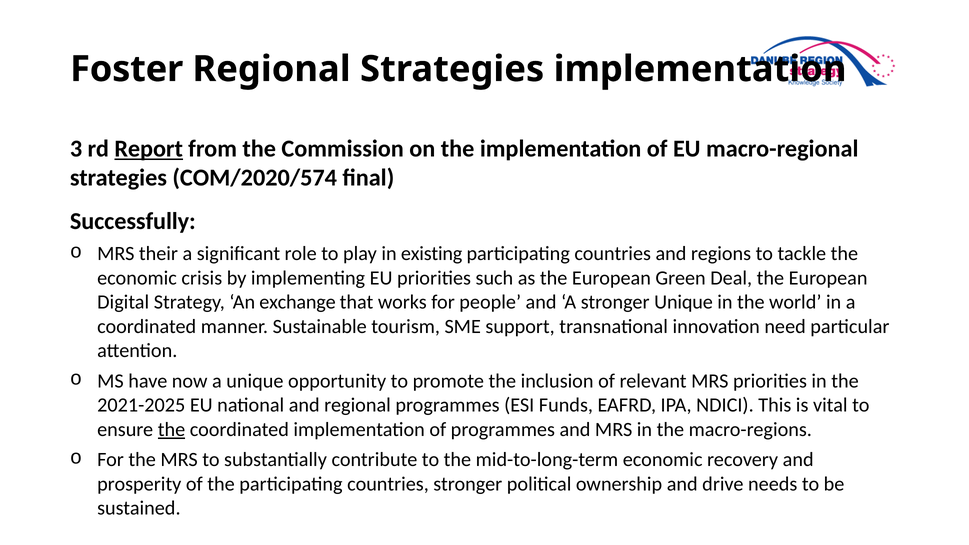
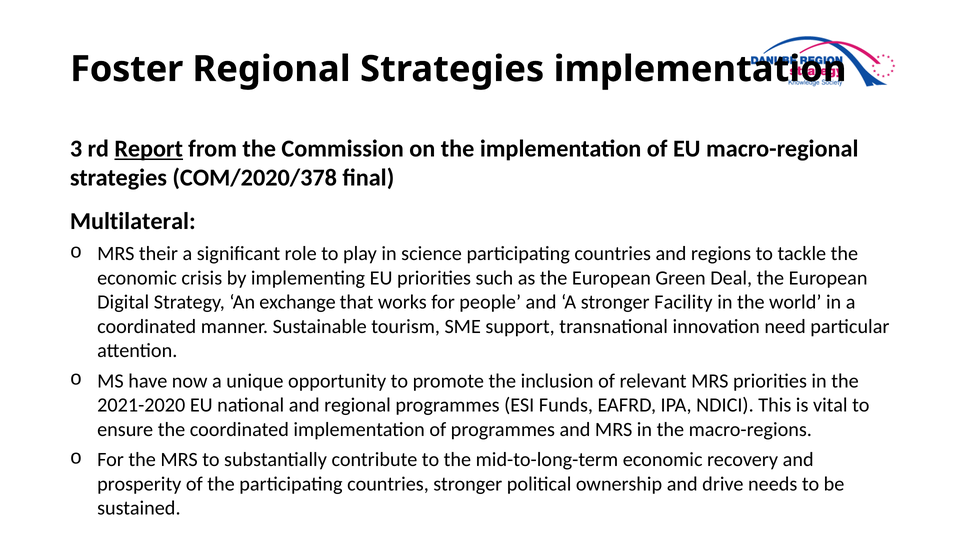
COM/2020/574: COM/2020/574 -> COM/2020/378
Successfully: Successfully -> Multilateral
existing: existing -> science
stronger Unique: Unique -> Facility
2021-2025: 2021-2025 -> 2021-2020
the at (171, 430) underline: present -> none
